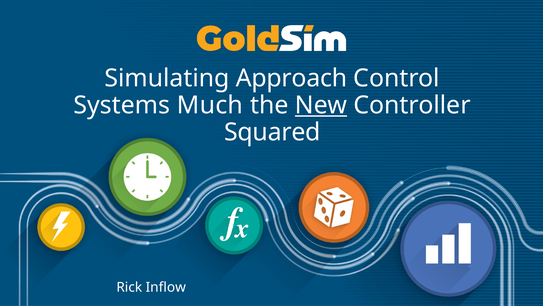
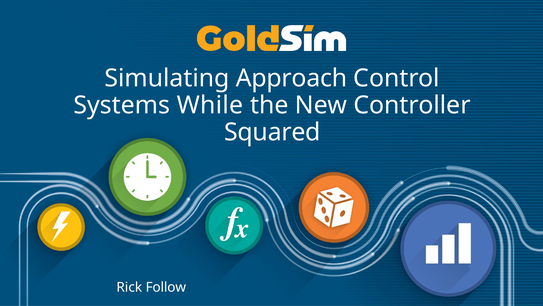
Much: Much -> While
New underline: present -> none
Inflow: Inflow -> Follow
